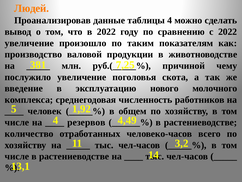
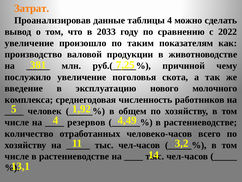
Людей: Людей -> Затрат
в 2022: 2022 -> 2033
